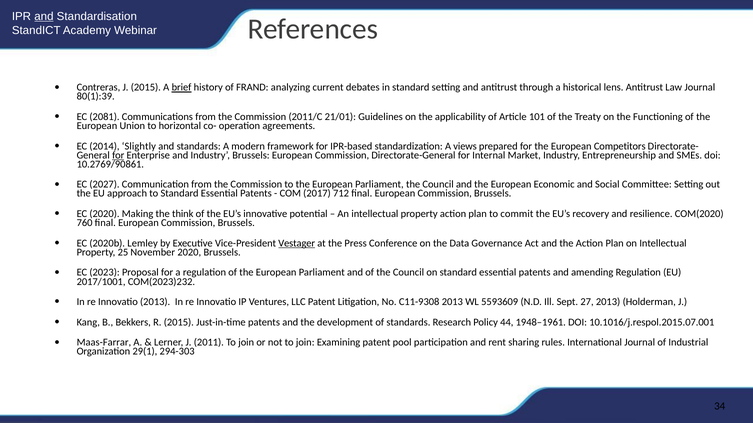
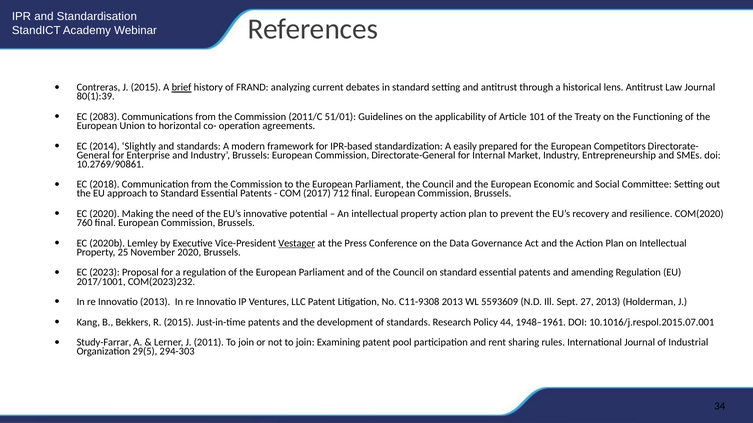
and at (44, 16) underline: present -> none
2081: 2081 -> 2083
21/01: 21/01 -> 51/01
views: views -> easily
for at (118, 155) underline: present -> none
2027: 2027 -> 2018
think: think -> need
commit: commit -> prevent
Maas-Farrar: Maas-Farrar -> Study-Farrar
29(1: 29(1 -> 29(5
